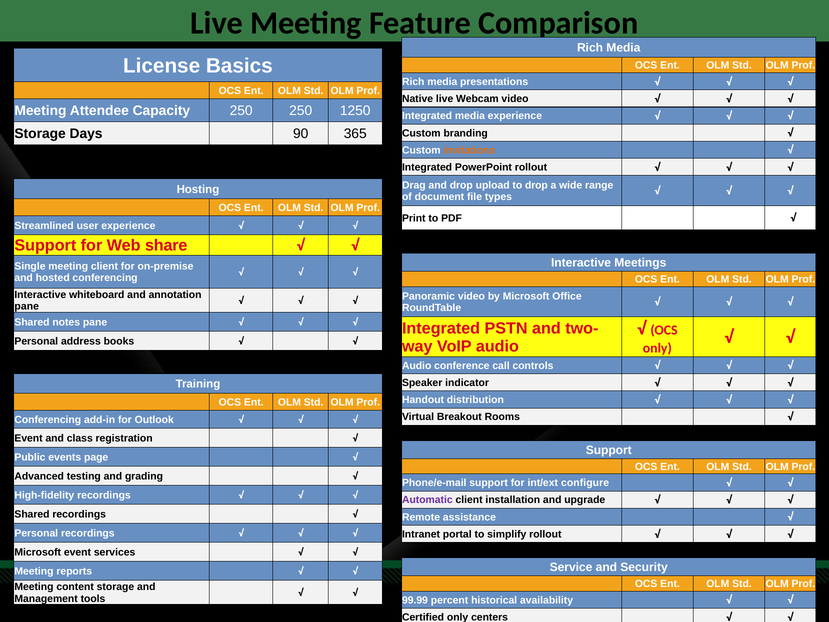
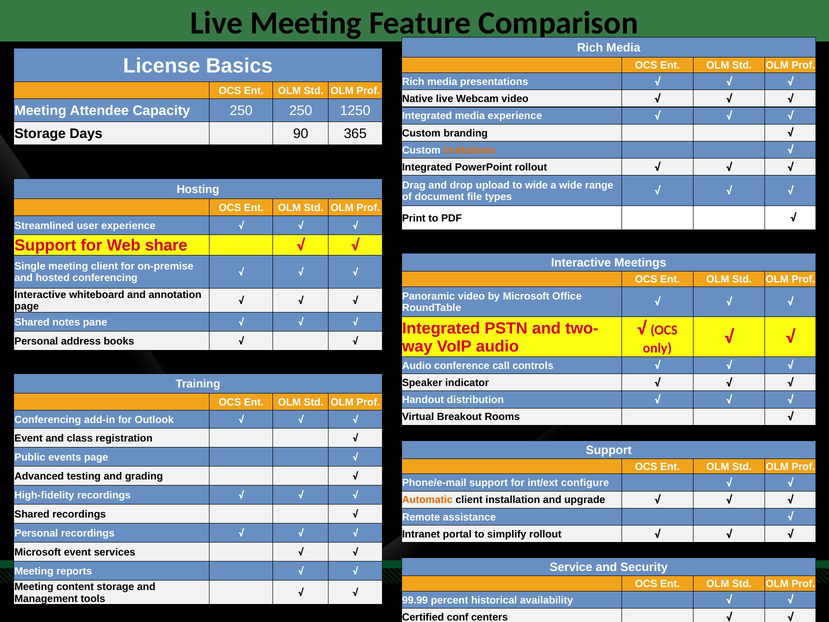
to drop: drop -> wide
pane at (27, 306): pane -> page
Automatic colour: purple -> orange
Certified only: only -> conf
